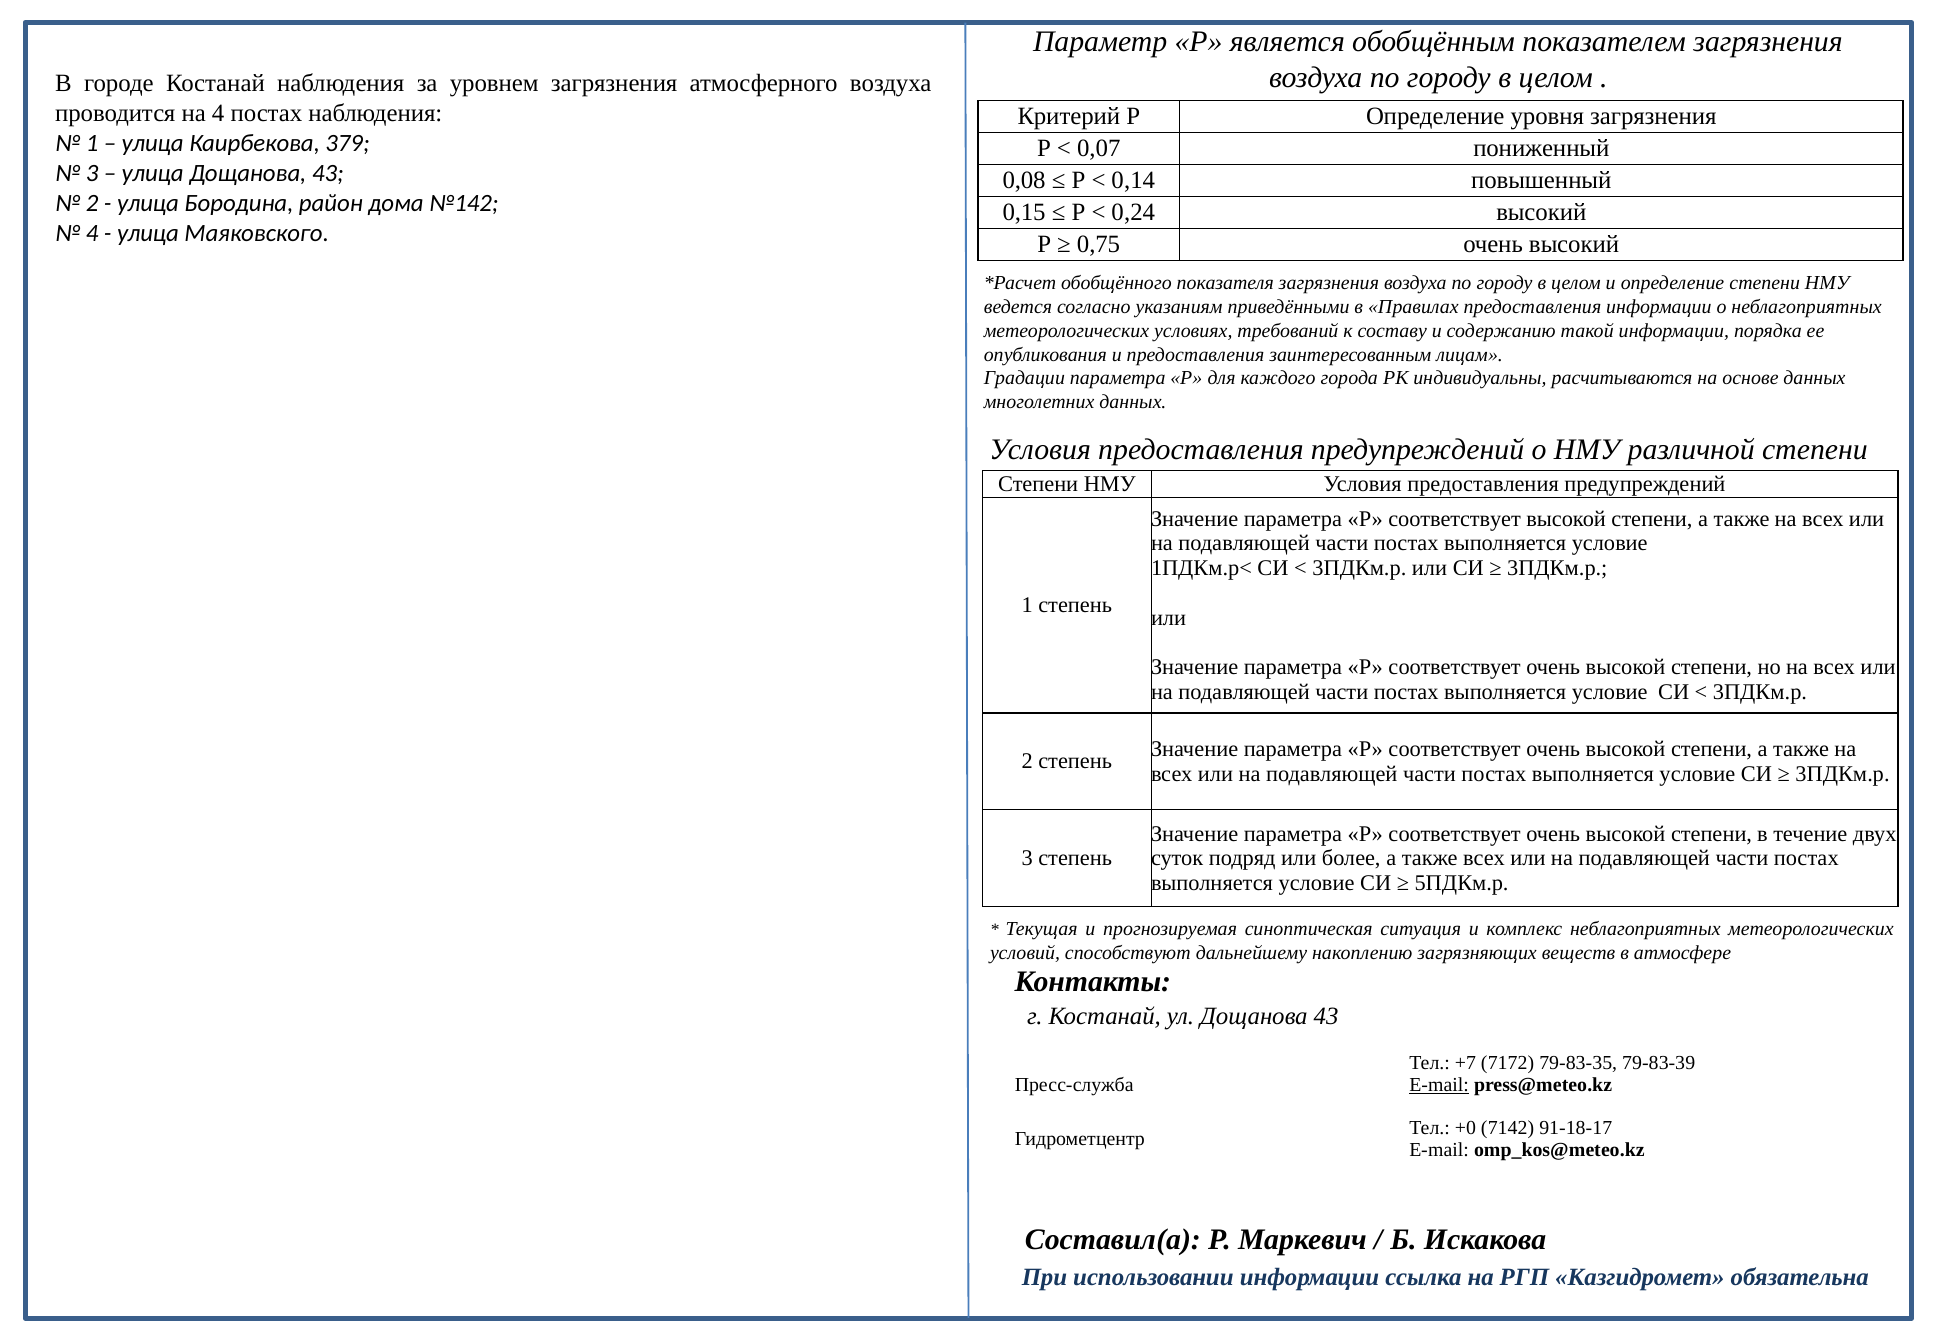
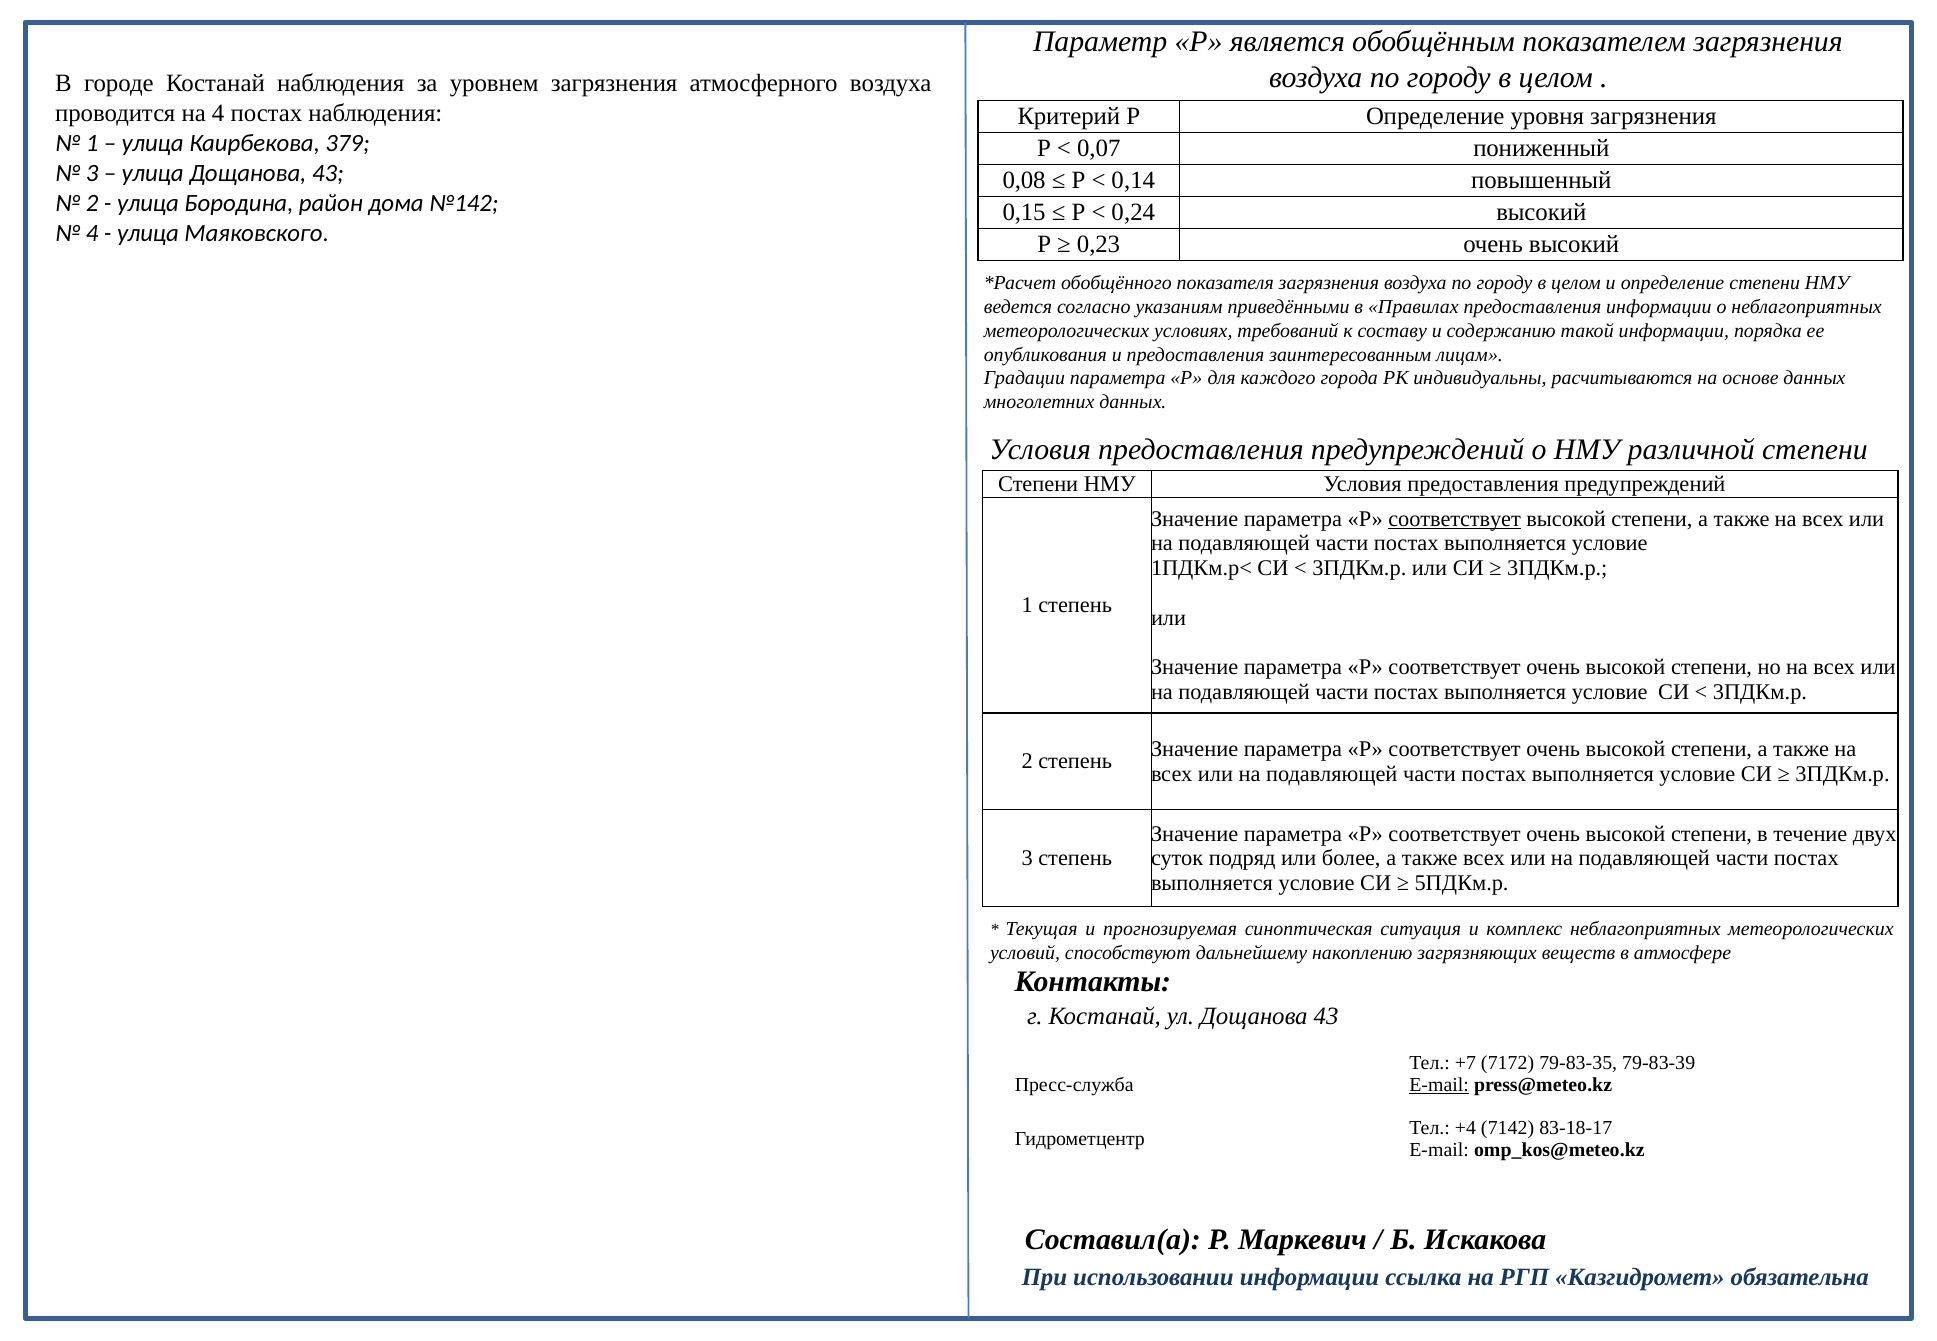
0,75: 0,75 -> 0,23
соответствует at (1455, 519) underline: none -> present
+0: +0 -> +4
91-18-17: 91-18-17 -> 83-18-17
